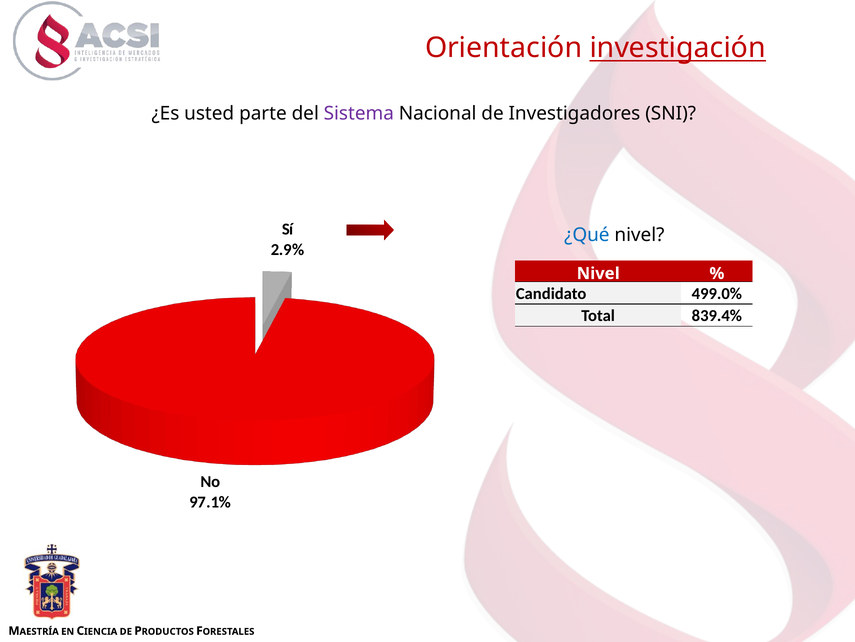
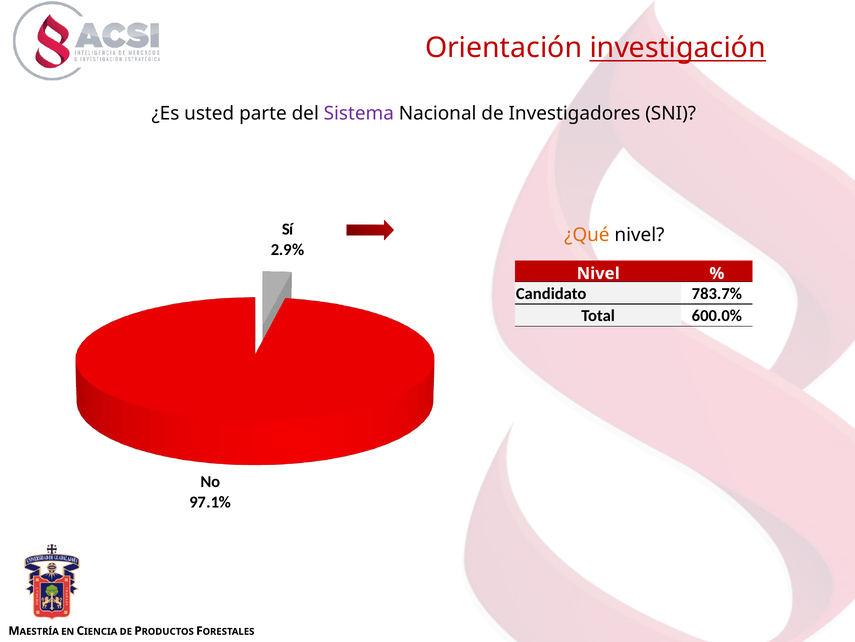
¿Qué colour: blue -> orange
499.0%: 499.0% -> 783.7%
839.4%: 839.4% -> 600.0%
